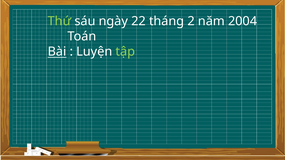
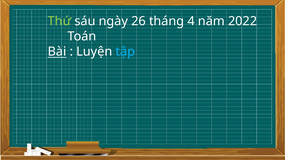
22: 22 -> 26
2: 2 -> 4
2004: 2004 -> 2022
tập colour: light green -> light blue
